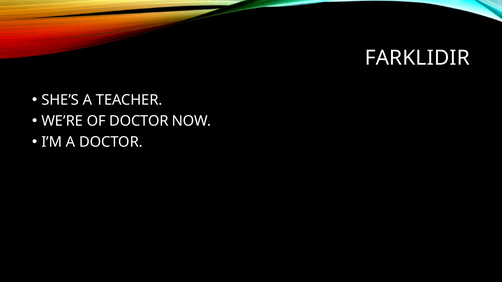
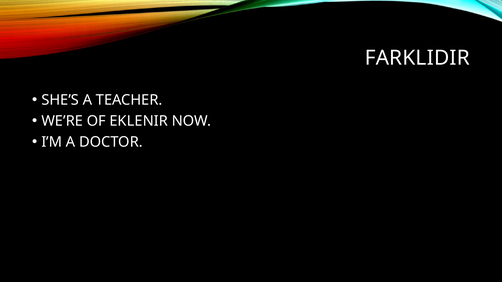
OF DOCTOR: DOCTOR -> EKLENIR
